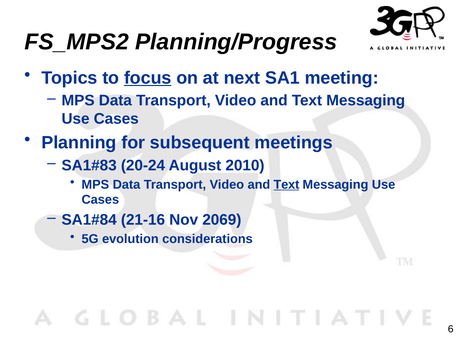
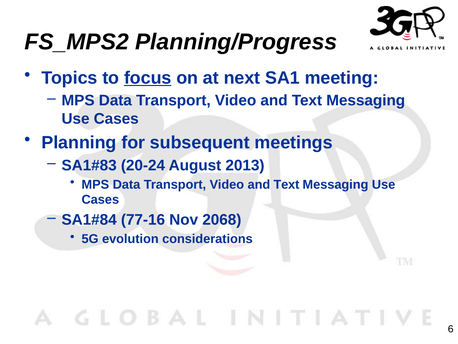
2010: 2010 -> 2013
Text at (286, 184) underline: present -> none
21-16: 21-16 -> 77-16
2069: 2069 -> 2068
